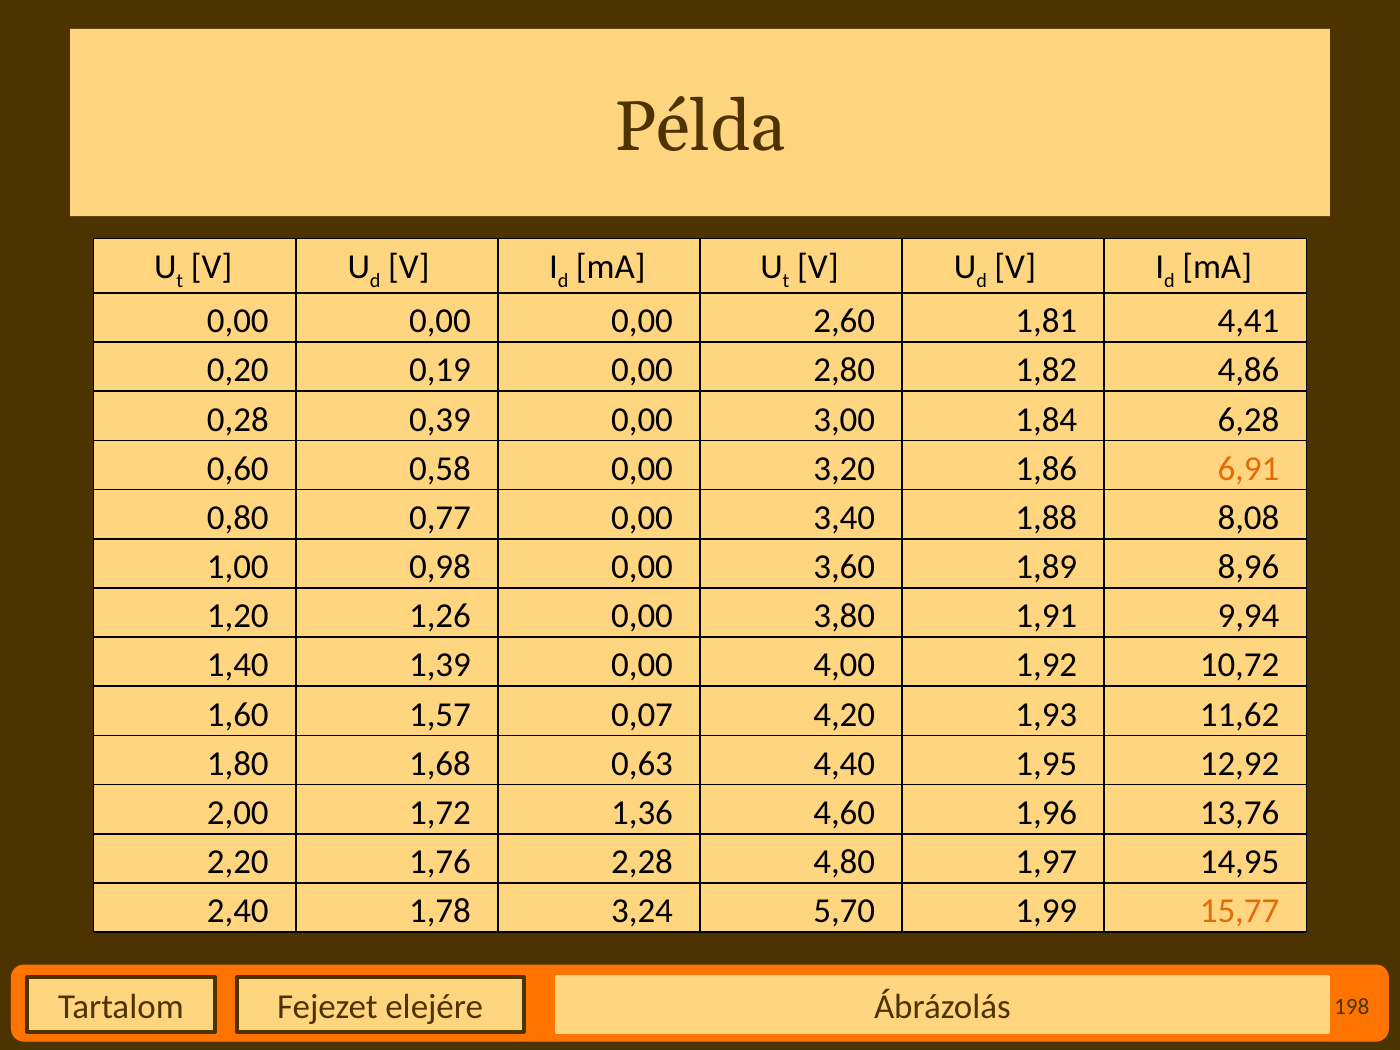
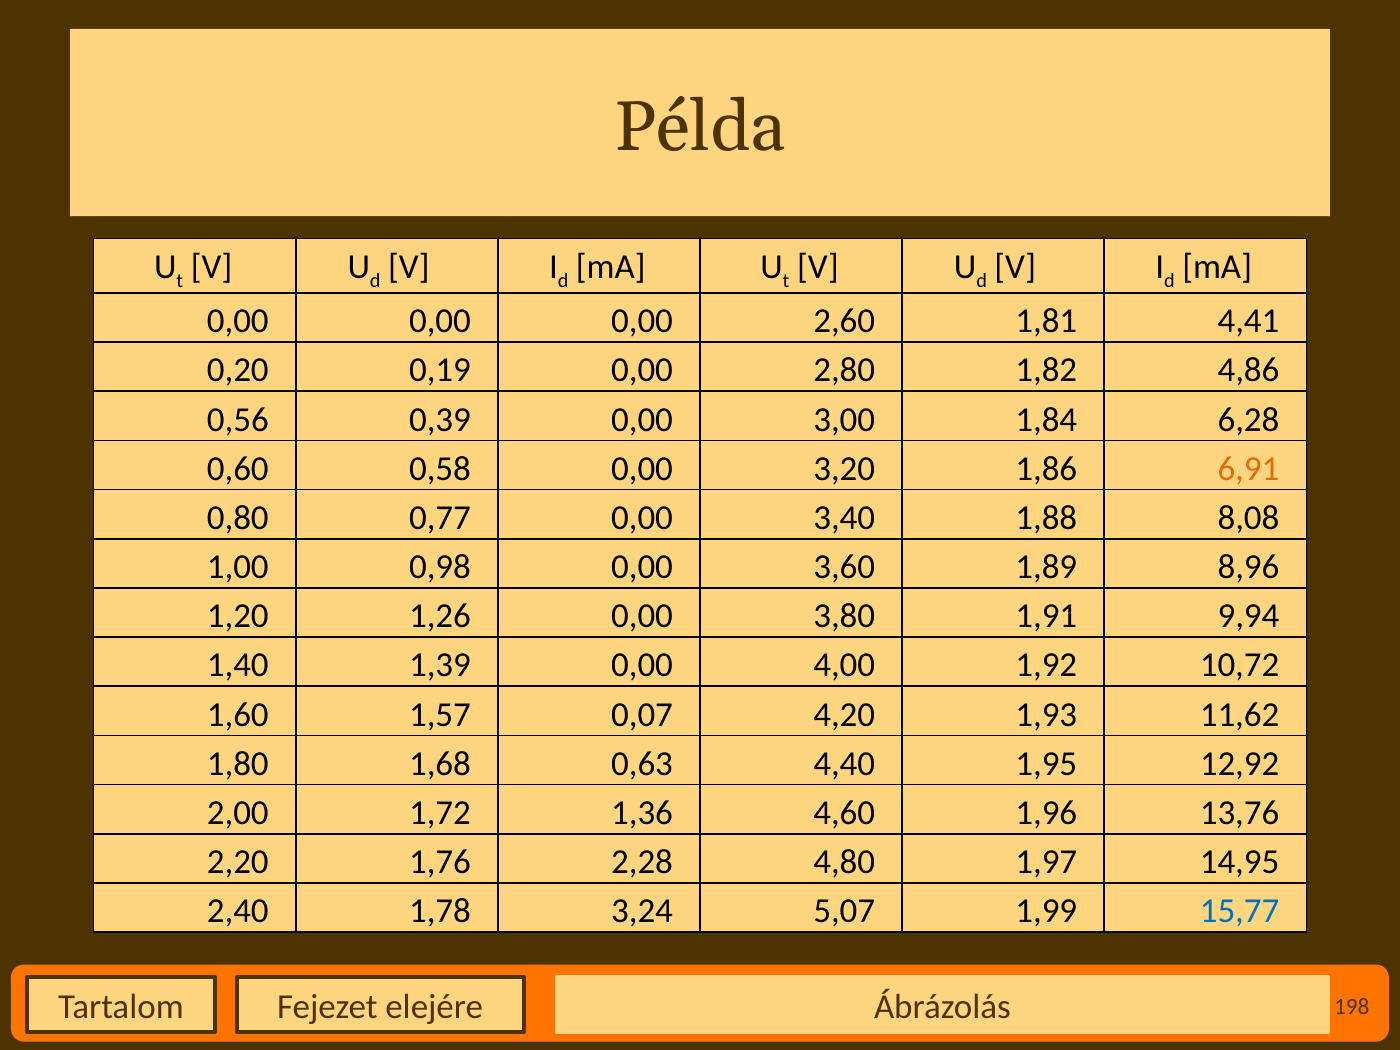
0,28: 0,28 -> 0,56
5,70: 5,70 -> 5,07
15,77 colour: orange -> blue
